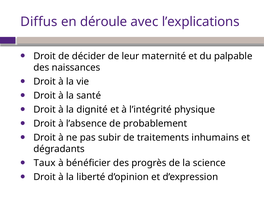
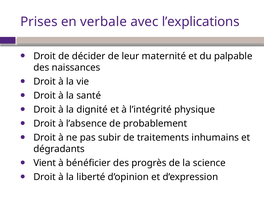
Diffus: Diffus -> Prises
déroule: déroule -> verbale
Taux: Taux -> Vient
